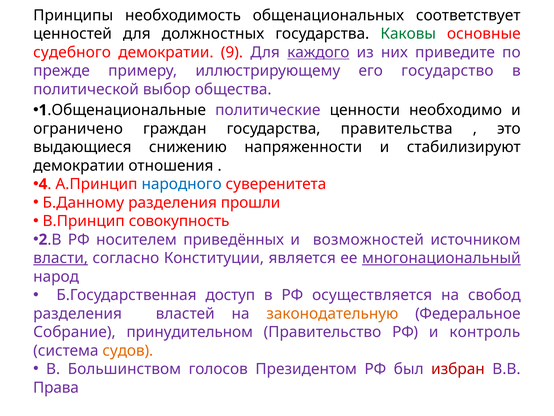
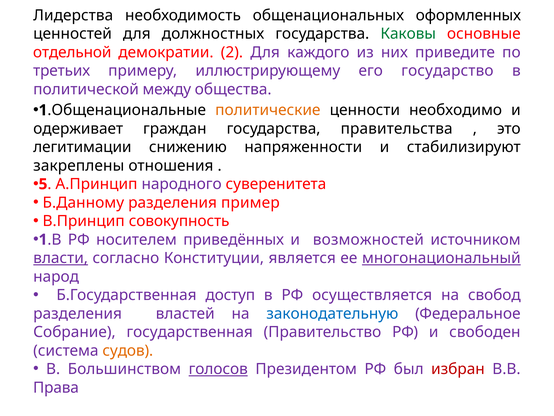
Принципы: Принципы -> Лидерства
соответствует: соответствует -> оформленных
судебного: судебного -> отдельной
9: 9 -> 2
каждого underline: present -> none
прежде: прежде -> третьих
выбор: выбор -> между
политические colour: purple -> orange
ограничено: ограничено -> одерживает
выдающиеся: выдающиеся -> легитимации
демократии at (79, 165): демократии -> закреплены
4: 4 -> 5
народного colour: blue -> purple
прошли: прошли -> пример
2 at (43, 239): 2 -> 1
законодательную colour: orange -> blue
принудительном: принудительном -> государственная
контроль: контроль -> свободен
голосов underline: none -> present
